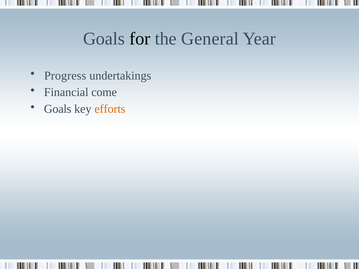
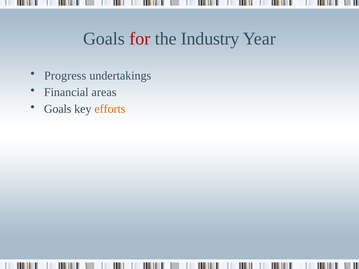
for colour: black -> red
General: General -> Industry
come: come -> areas
